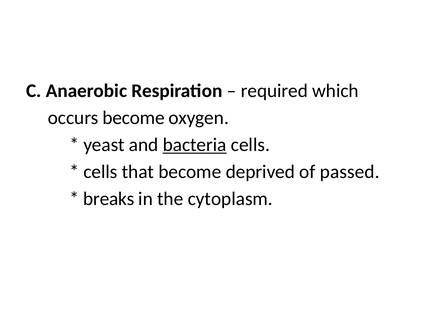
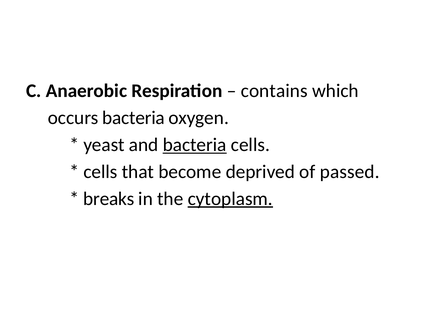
required: required -> contains
occurs become: become -> bacteria
cytoplasm underline: none -> present
